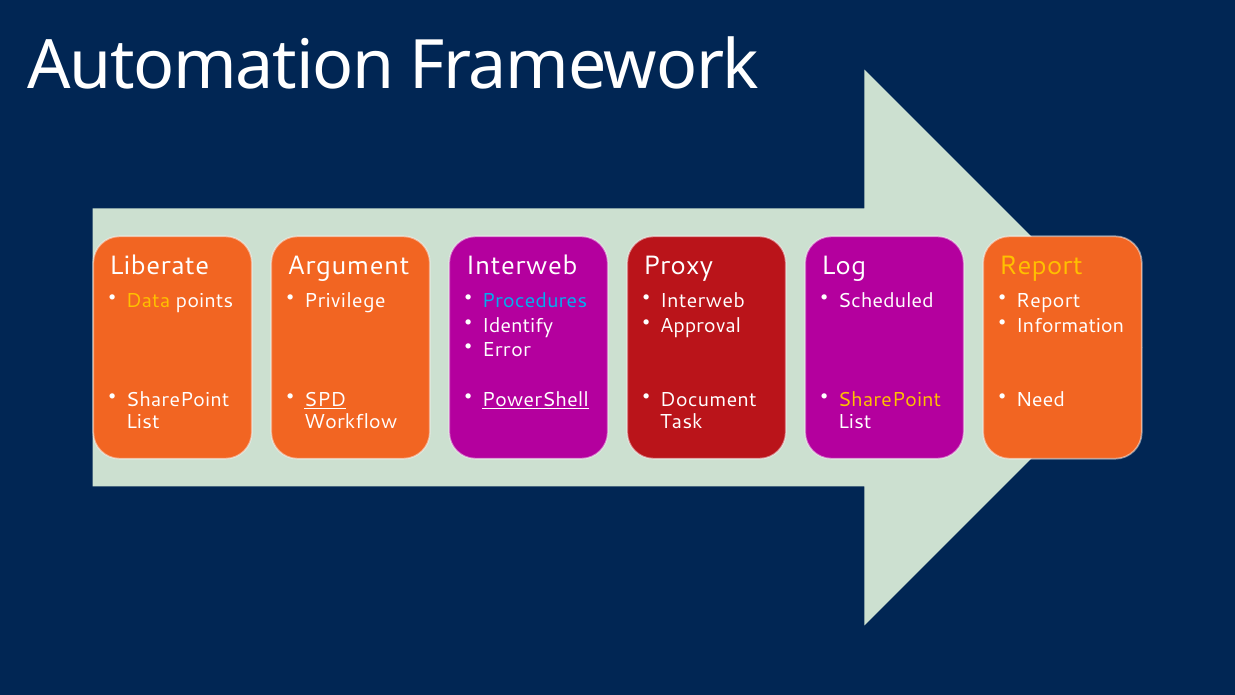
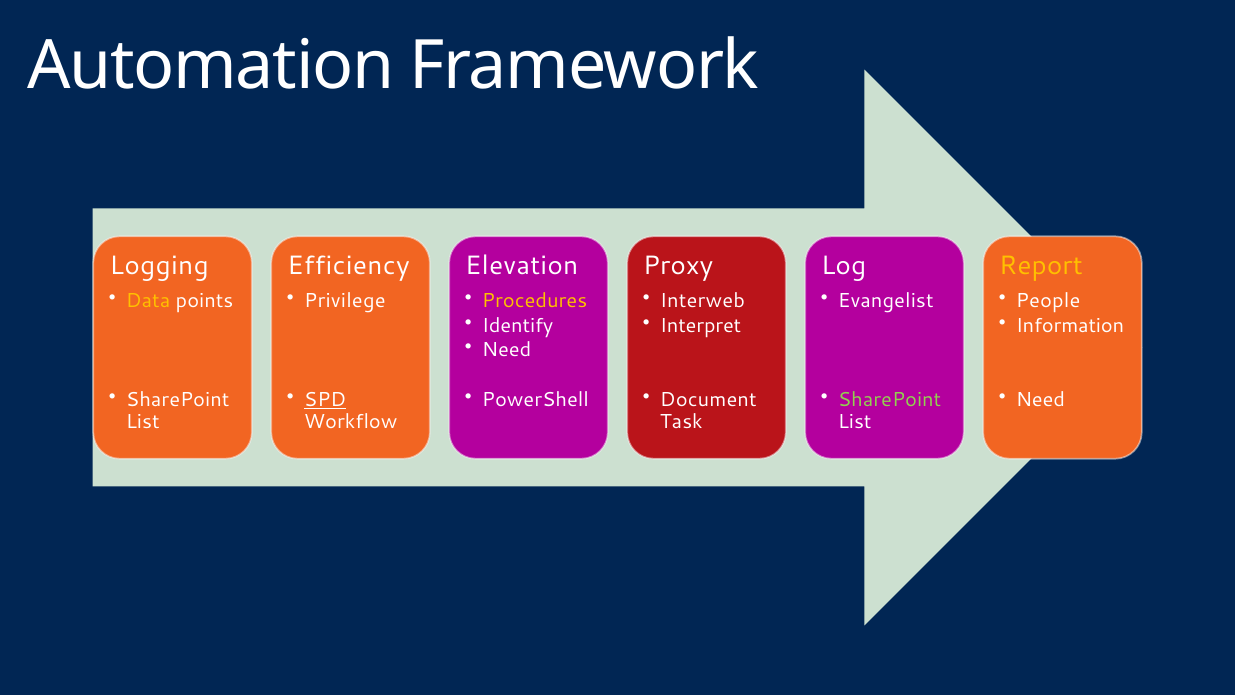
Liberate: Liberate -> Logging
Argument: Argument -> Efficiency
Interweb at (522, 266): Interweb -> Elevation
Procedures colour: light blue -> yellow
Scheduled: Scheduled -> Evangelist
Report at (1048, 300): Report -> People
Approval: Approval -> Interpret
Error at (507, 350): Error -> Need
PowerShell underline: present -> none
SharePoint at (890, 400) colour: yellow -> light green
